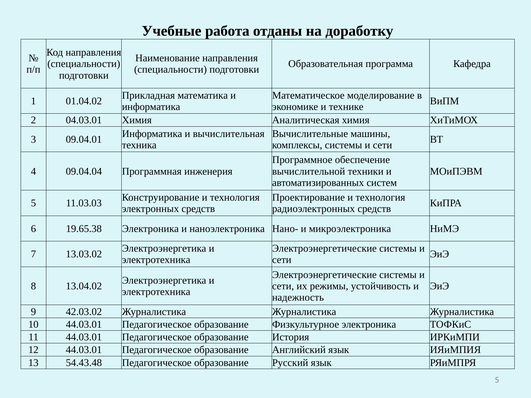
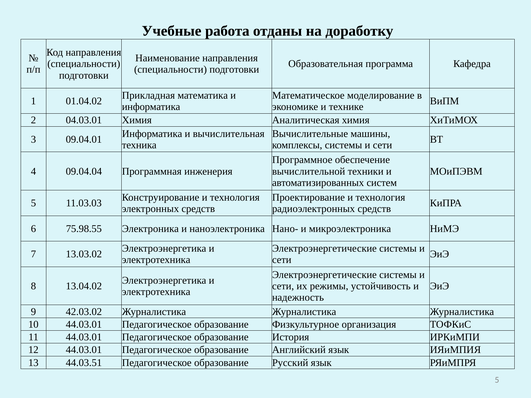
19.65.38: 19.65.38 -> 75.98.55
Физкультурное электроника: электроника -> организация
54.43.48: 54.43.48 -> 44.03.51
